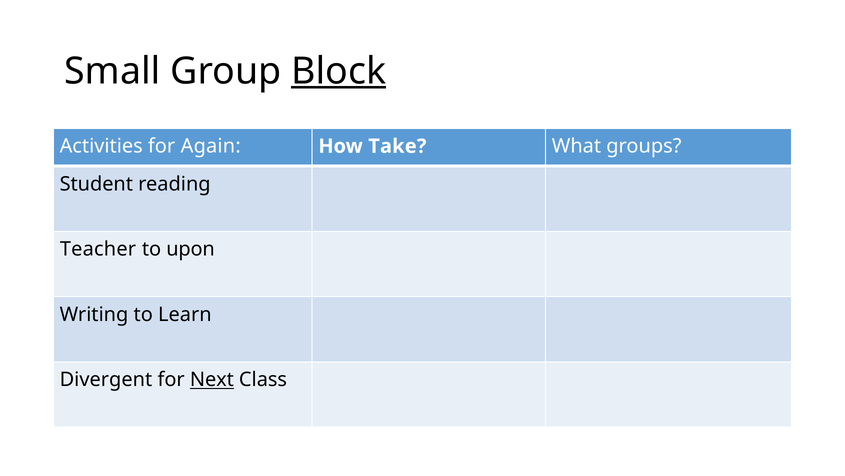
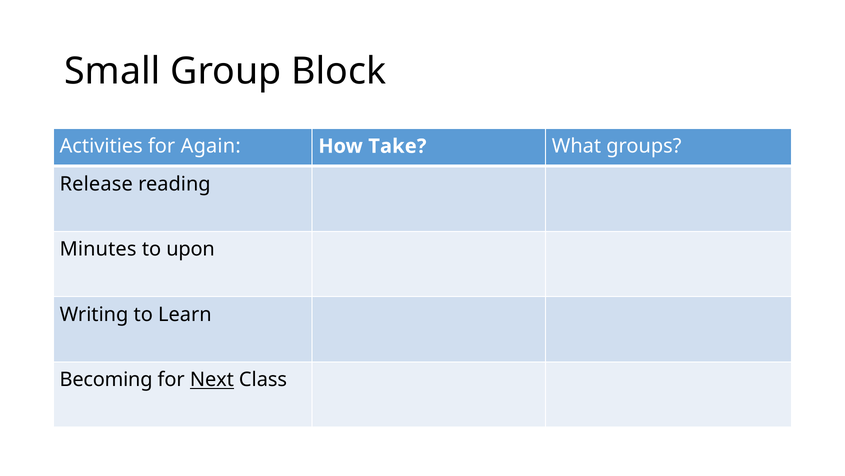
Block underline: present -> none
Student: Student -> Release
Teacher: Teacher -> Minutes
Divergent: Divergent -> Becoming
